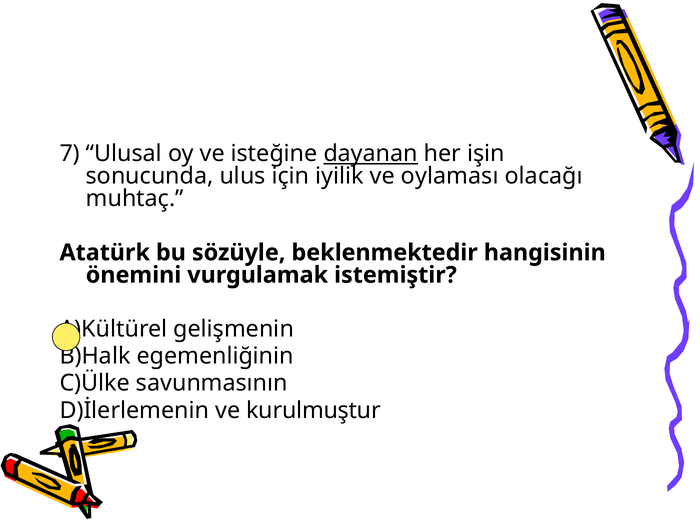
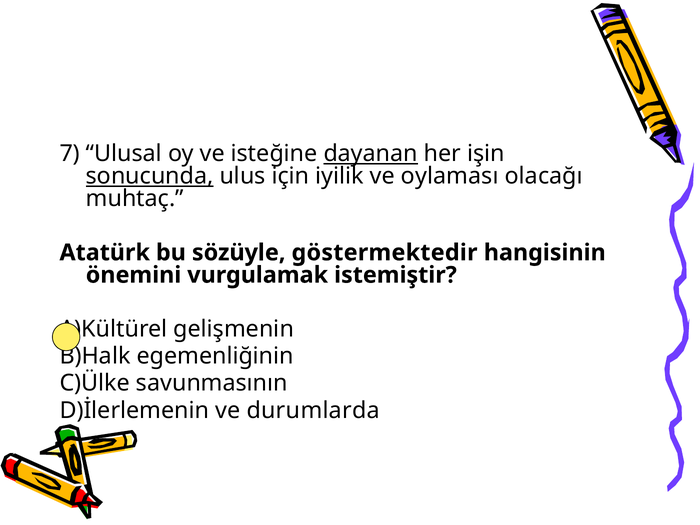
sonucunda underline: none -> present
beklenmektedir: beklenmektedir -> göstermektedir
kurulmuştur: kurulmuştur -> durumlarda
